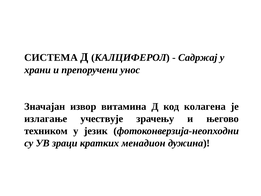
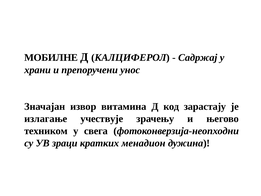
СИСТЕМА: СИСТЕМА -> МОБИЛНЕ
колагена: колагена -> зарастају
језик: језик -> свега
